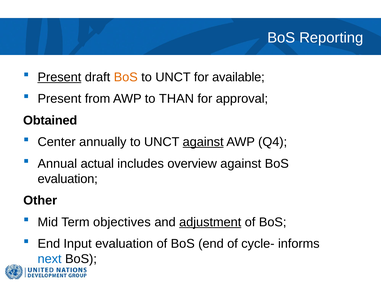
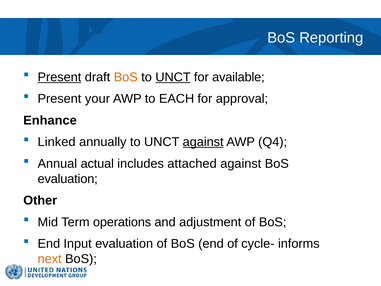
UNCT at (173, 77) underline: none -> present
from: from -> your
THAN: THAN -> EACH
Obtained: Obtained -> Enhance
Center: Center -> Linked
overview: overview -> attached
objectives: objectives -> operations
adjustment underline: present -> none
next colour: blue -> orange
